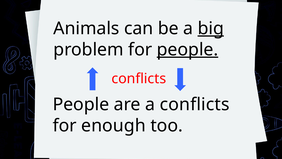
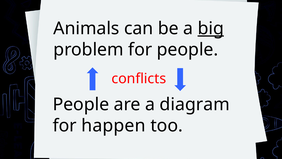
people at (187, 50) underline: present -> none
a conflicts: conflicts -> diagram
enough: enough -> happen
